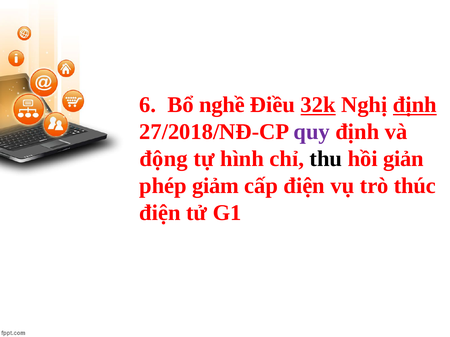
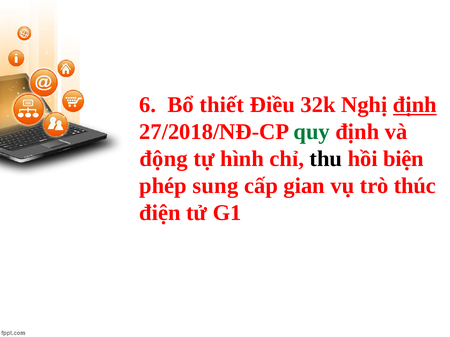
nghề: nghề -> thiết
32k underline: present -> none
quy colour: purple -> green
giản: giản -> biện
giảm: giảm -> sung
cấp điện: điện -> gian
